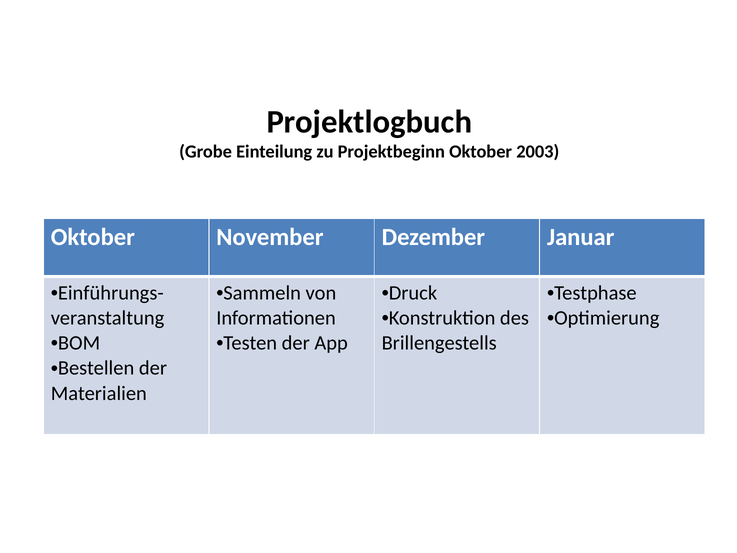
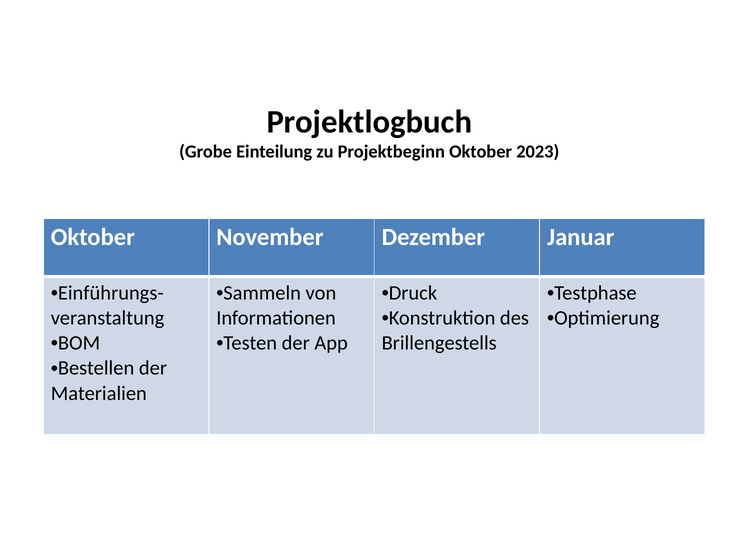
2003: 2003 -> 2023
